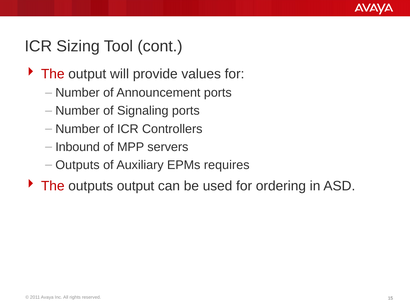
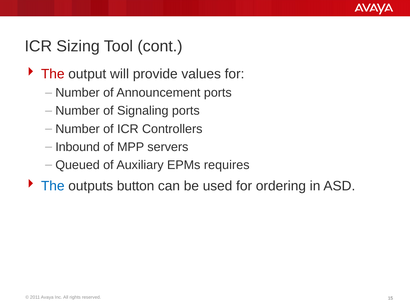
Outputs at (78, 165): Outputs -> Queued
The at (53, 186) colour: red -> blue
outputs output: output -> button
